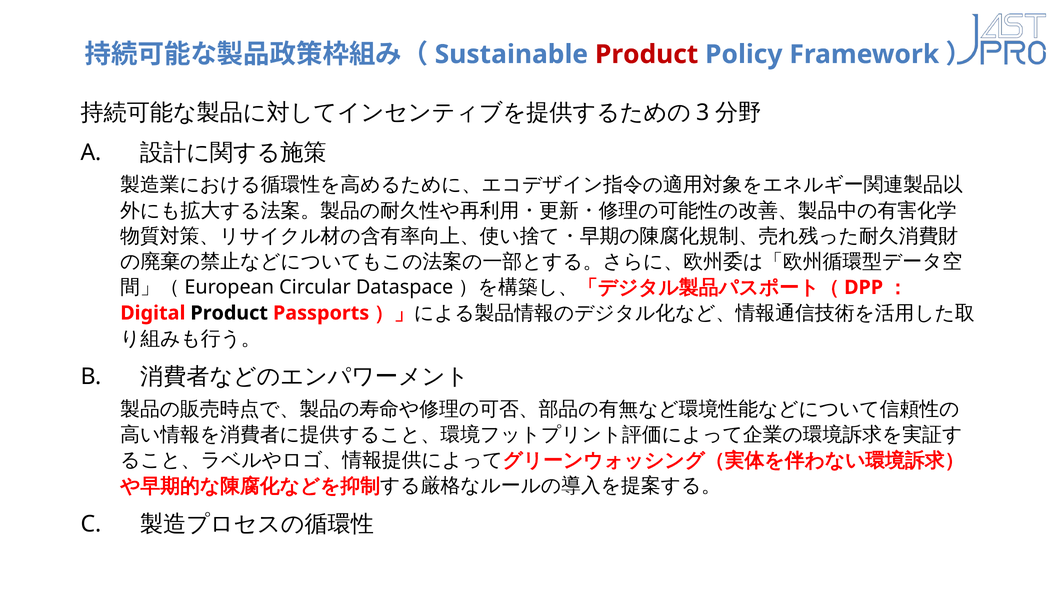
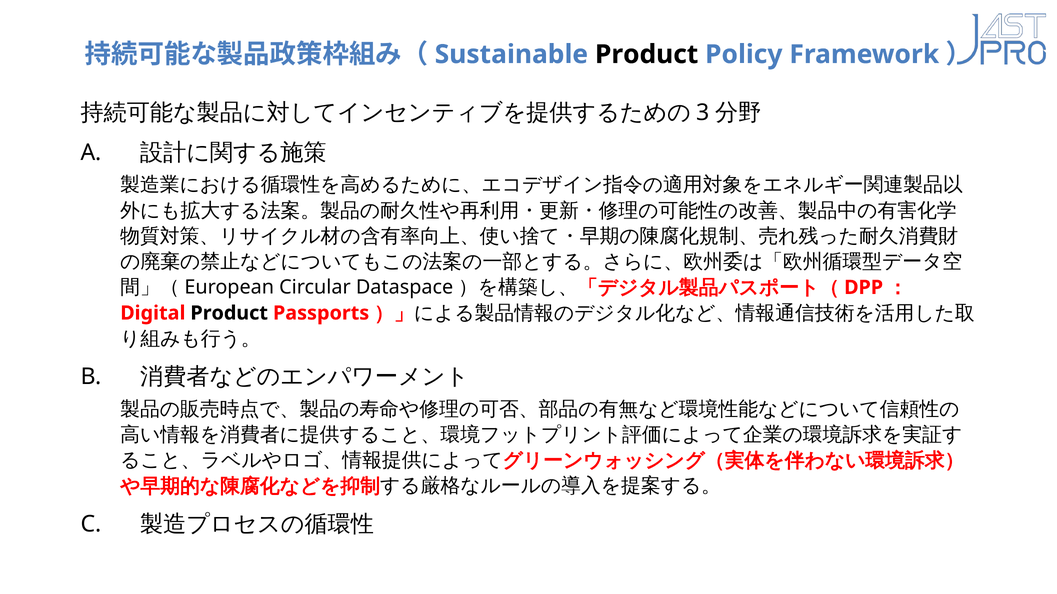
Product at (647, 54) colour: red -> black
